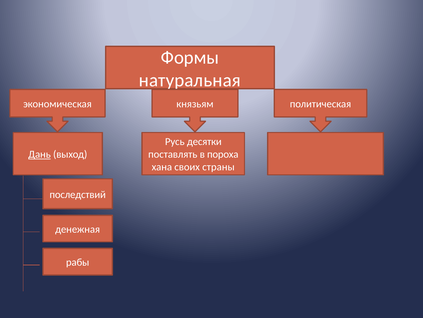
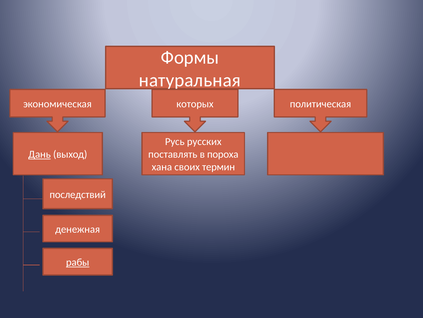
князьям: князьям -> которых
десятки: десятки -> русских
страны: страны -> термин
рабы underline: none -> present
